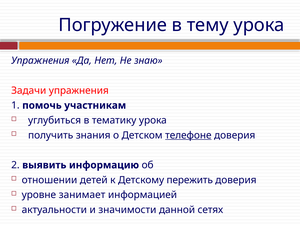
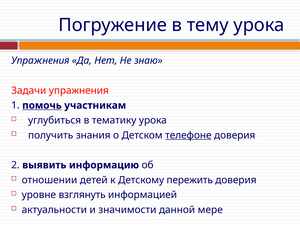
помочь underline: none -> present
занимает: занимает -> взглянуть
сетях: сетях -> мере
